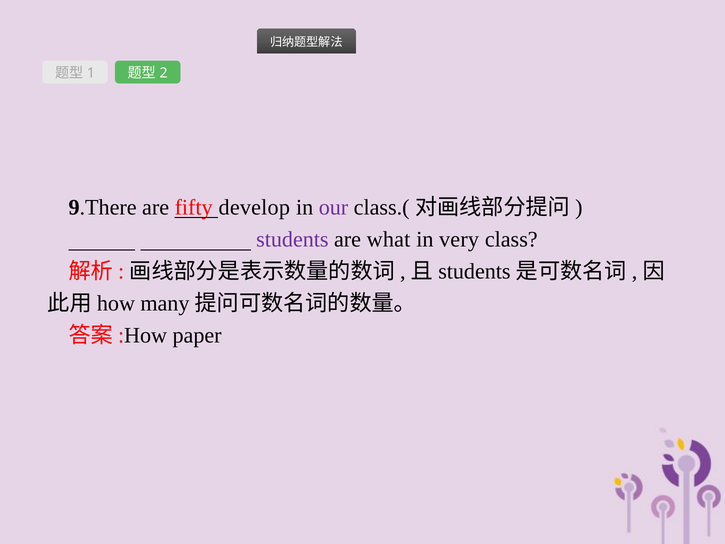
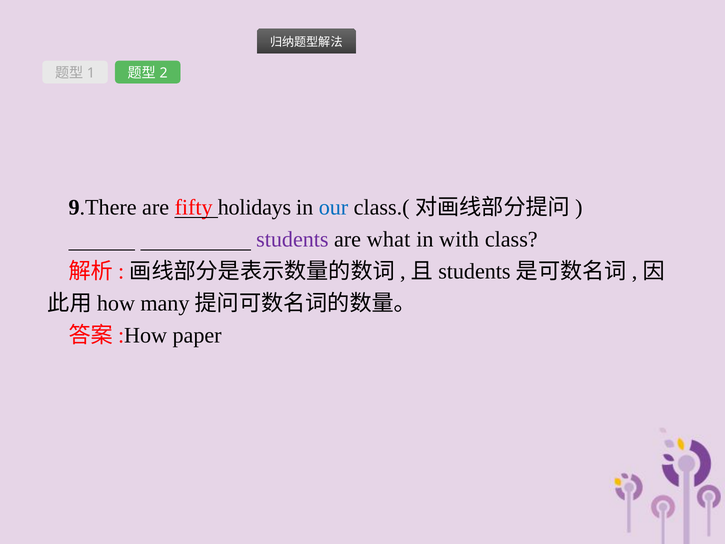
develop: develop -> holidays
our colour: purple -> blue
very: very -> with
